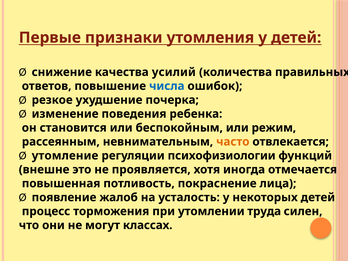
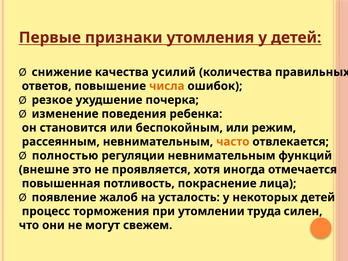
числа colour: blue -> orange
утомление: утомление -> полностью
регуляции психофизиологии: психофизиологии -> невнимательным
классах: классах -> свежем
